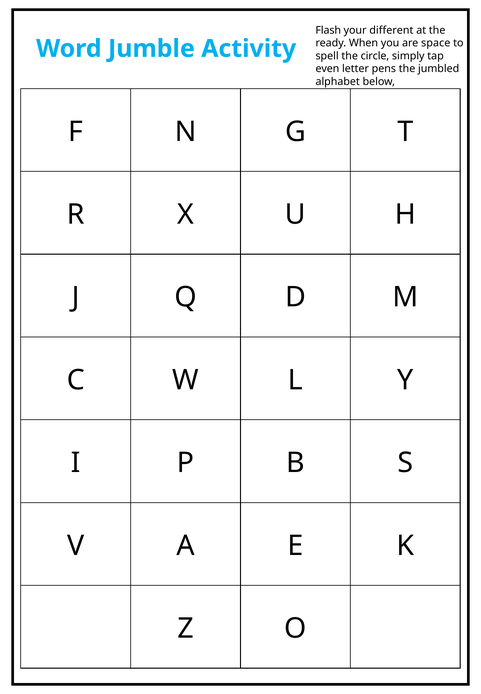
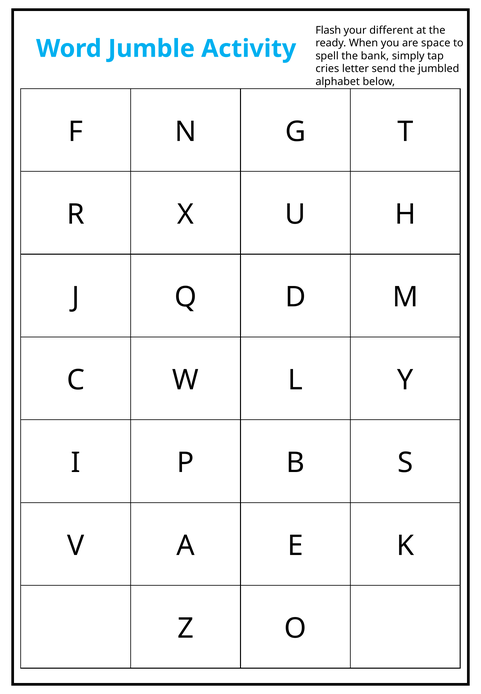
circle: circle -> bank
even: even -> cries
pens: pens -> send
